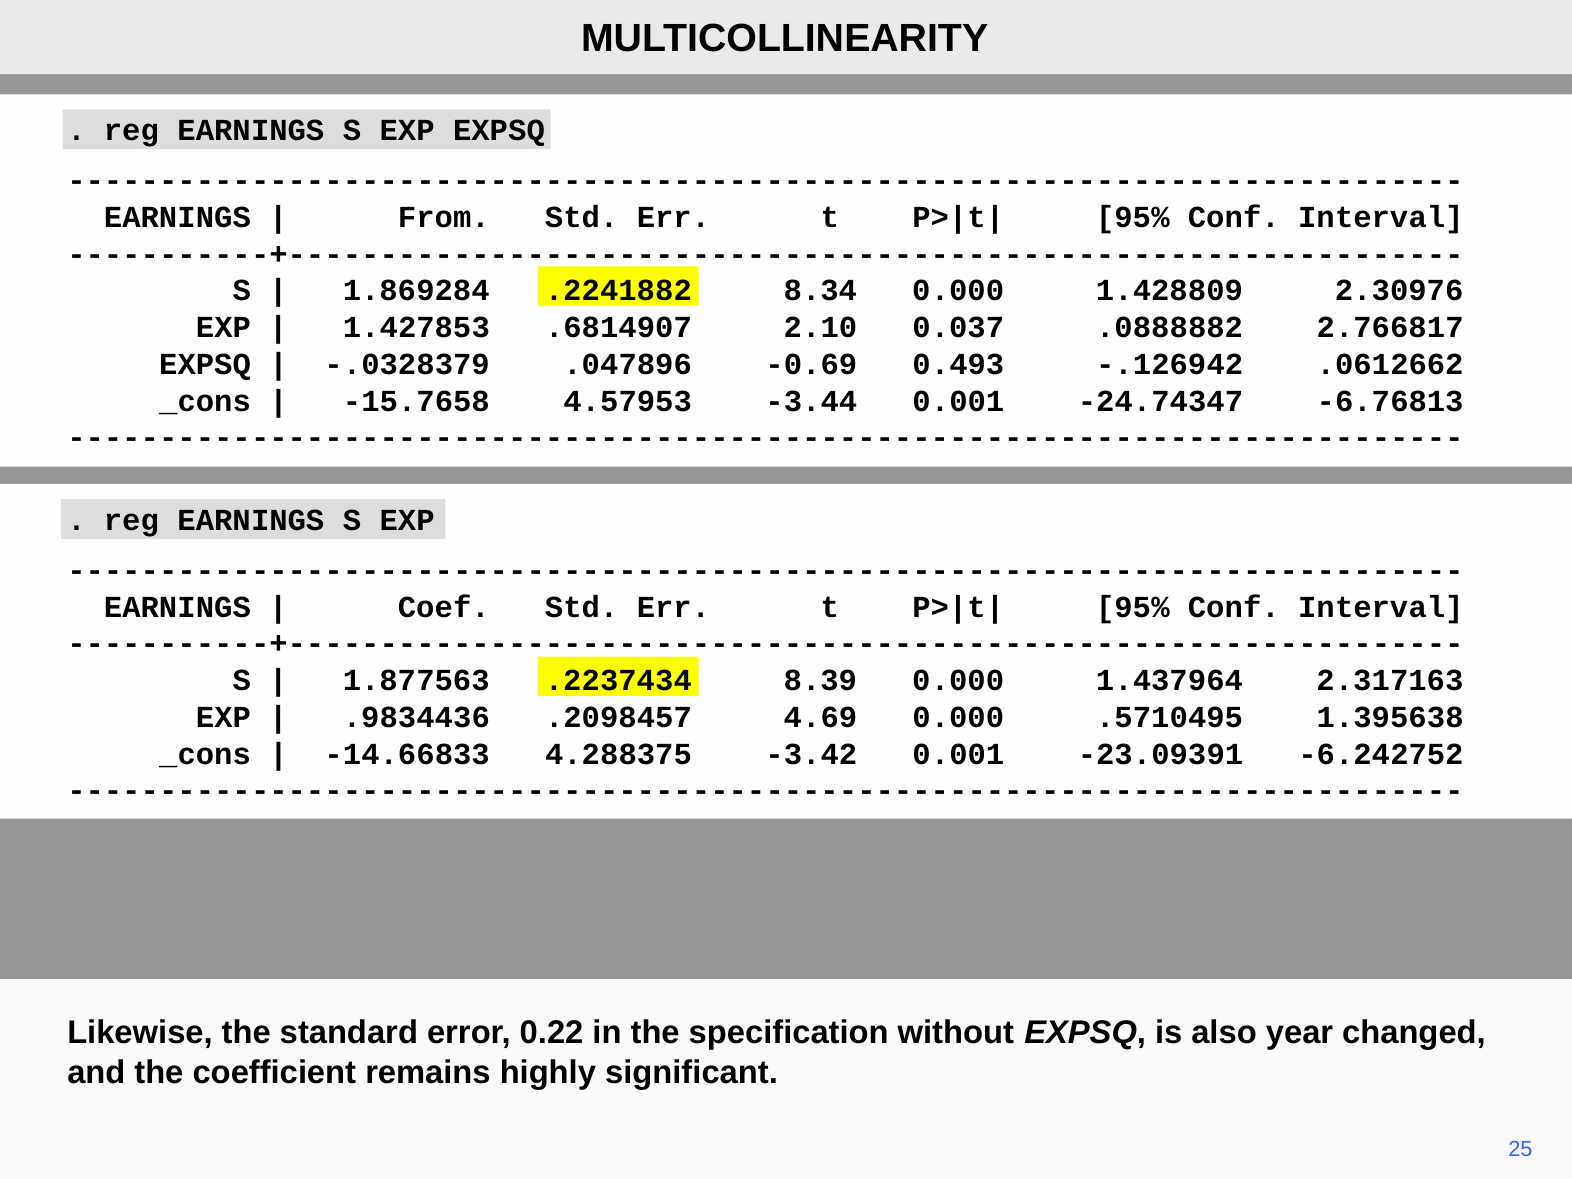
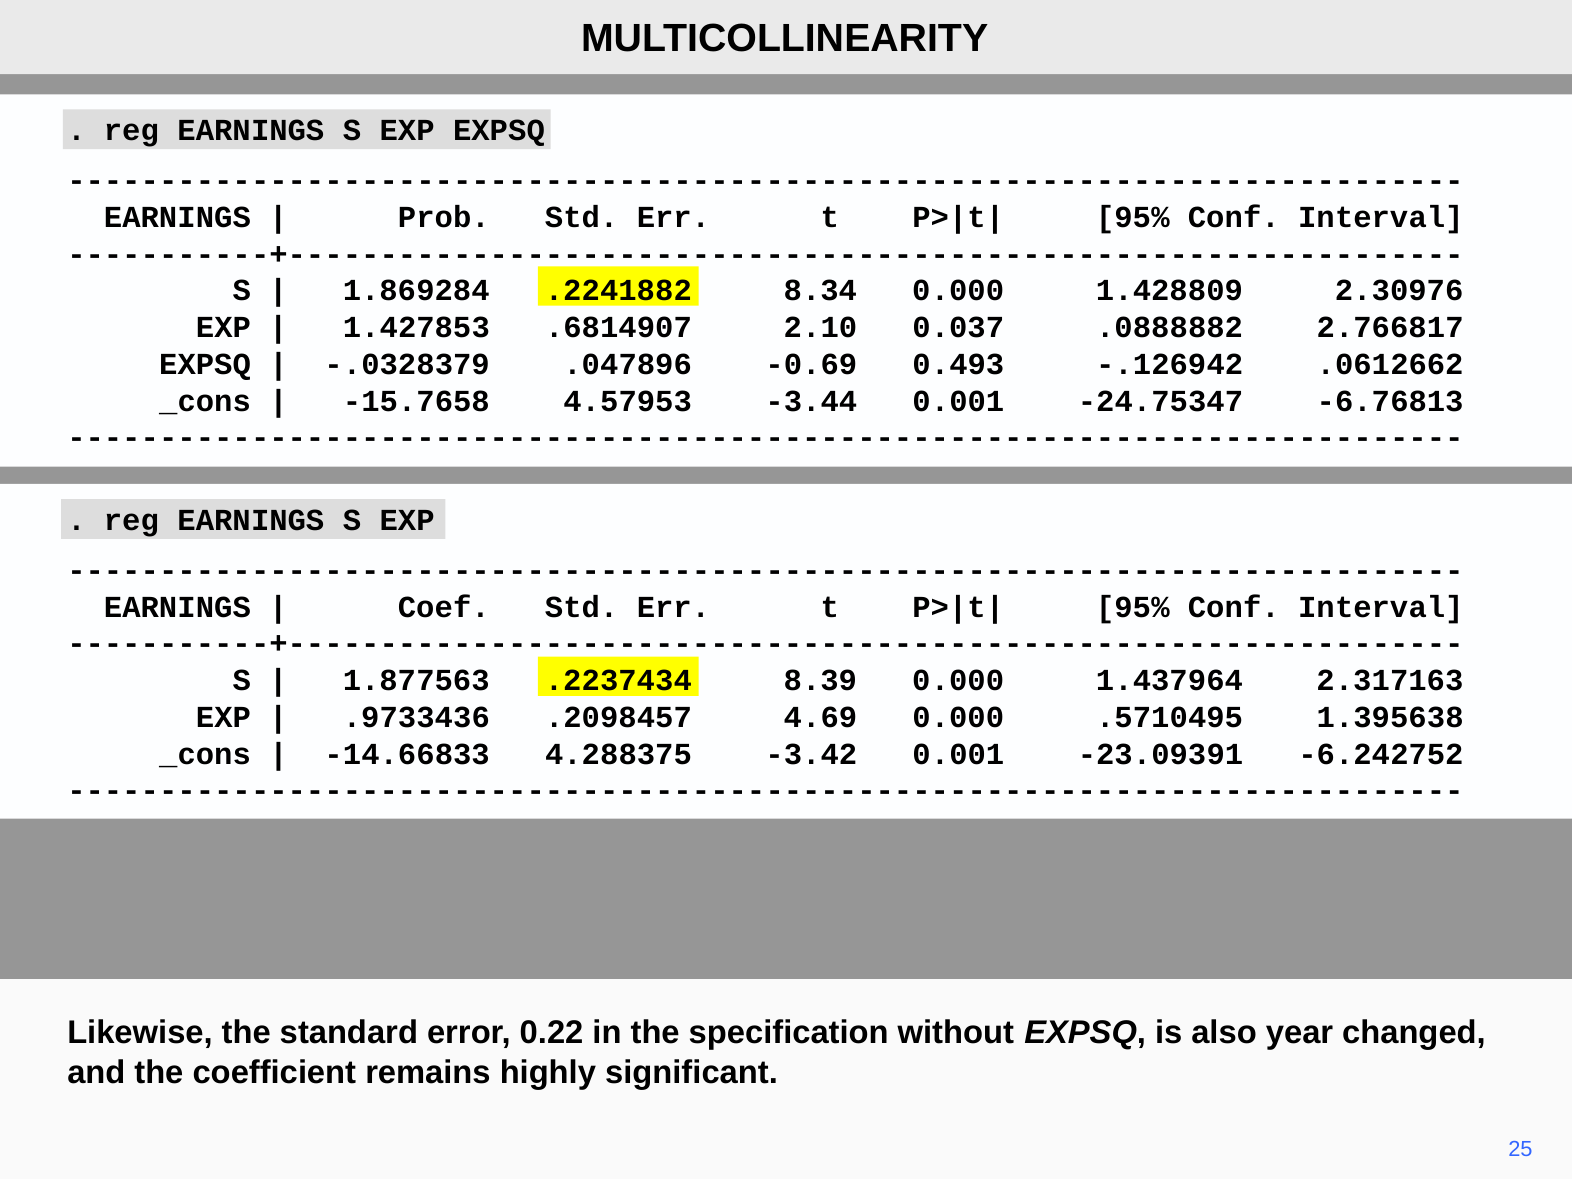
From: From -> Prob
-24.74347: -24.74347 -> -24.75347
.9834436: .9834436 -> .9733436
